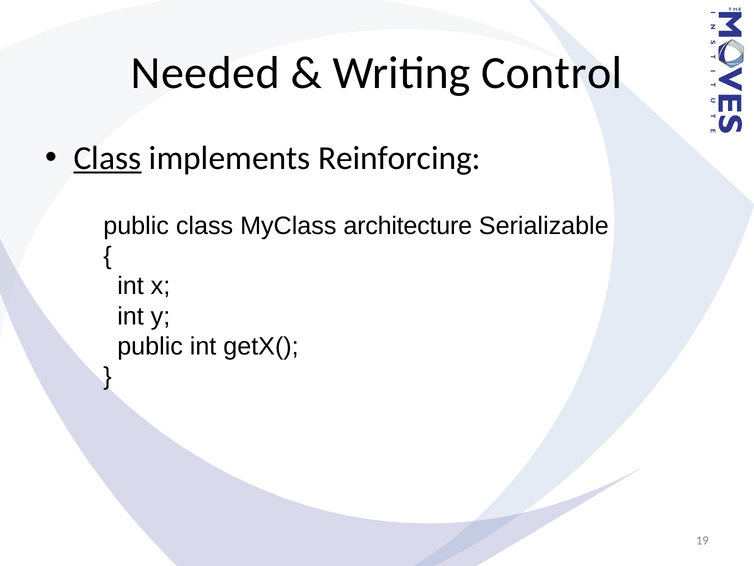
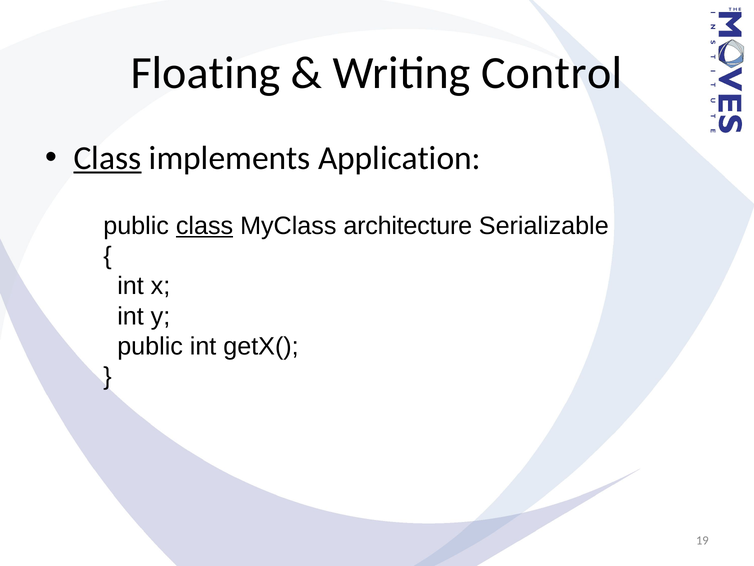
Needed: Needed -> Floating
Reinforcing: Reinforcing -> Application
class at (205, 226) underline: none -> present
